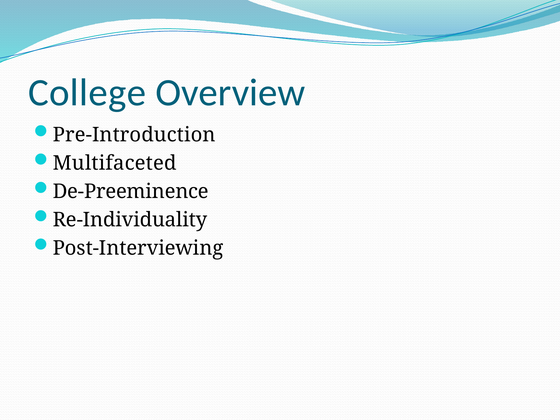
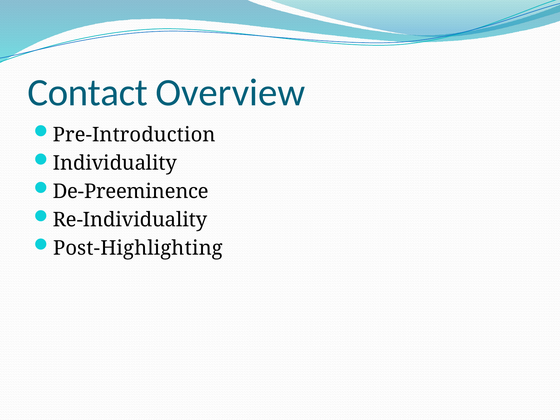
College: College -> Contact
Multifaceted: Multifaceted -> Individuality
Post-Interviewing: Post-Interviewing -> Post-Highlighting
